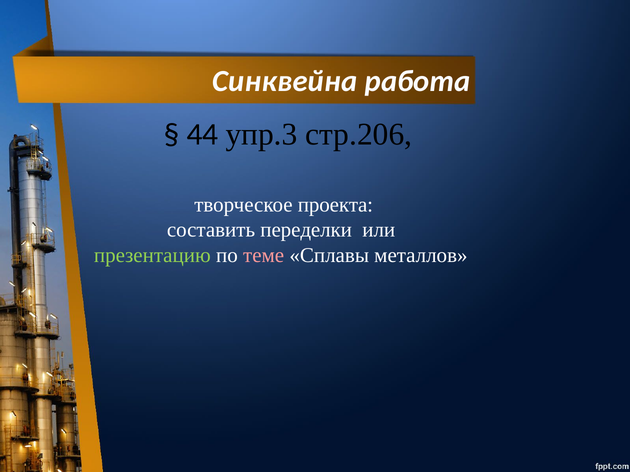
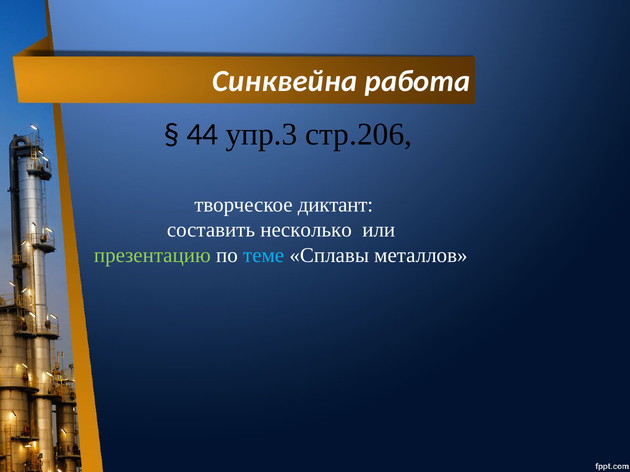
проекта: проекта -> диктант
переделки: переделки -> несколько
теме colour: pink -> light blue
